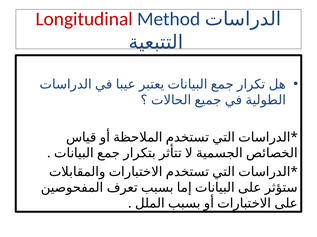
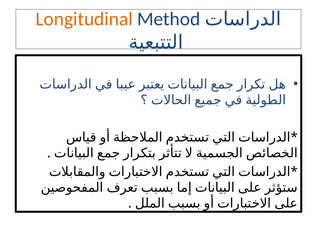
Longitudinal colour: red -> orange
